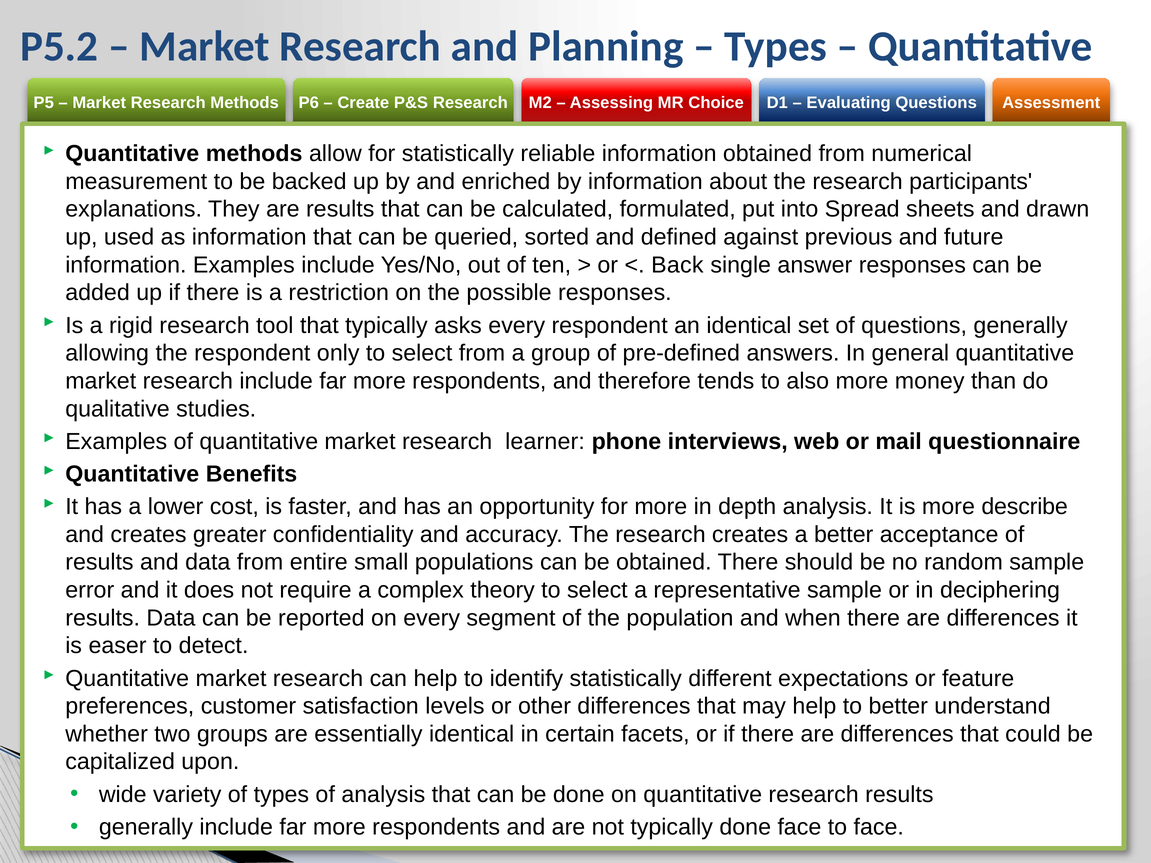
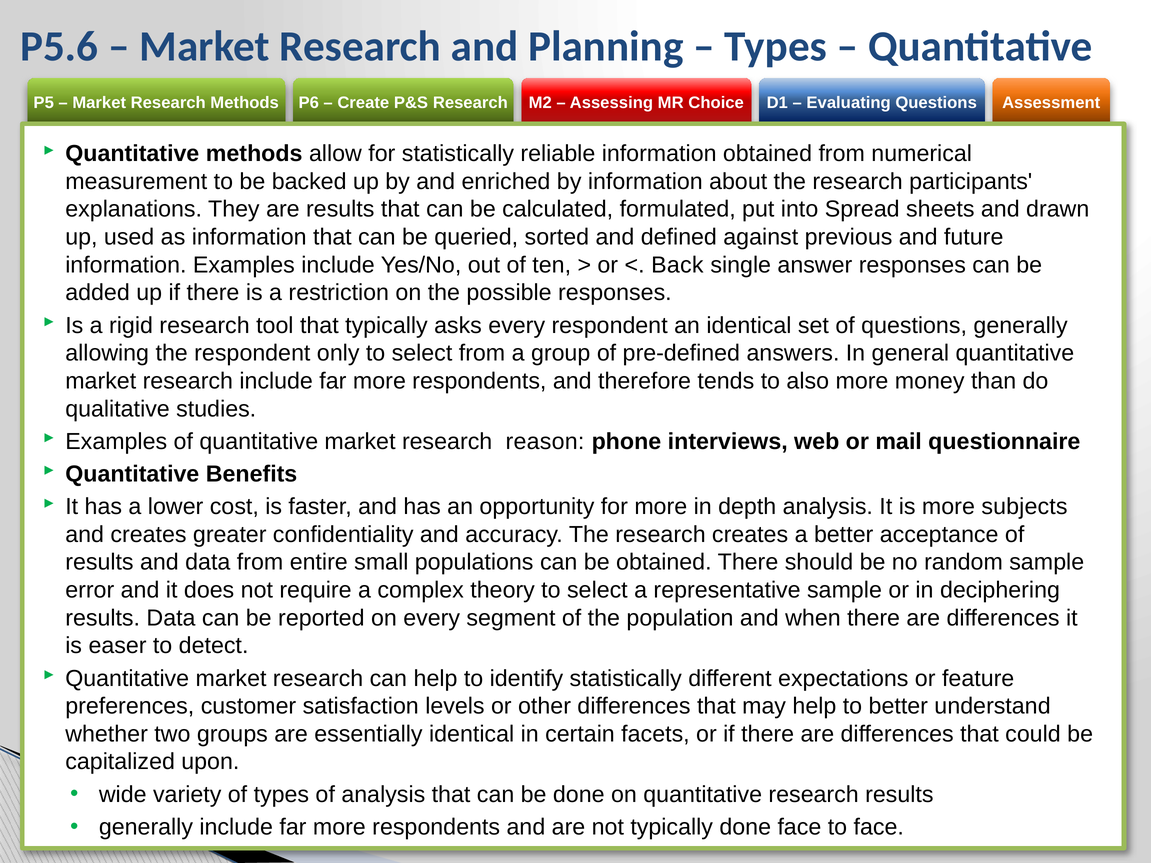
P5.2: P5.2 -> P5.6
learner: learner -> reason
describe: describe -> subjects
